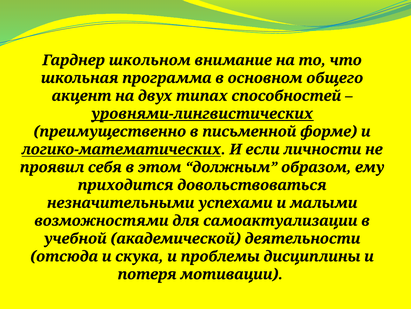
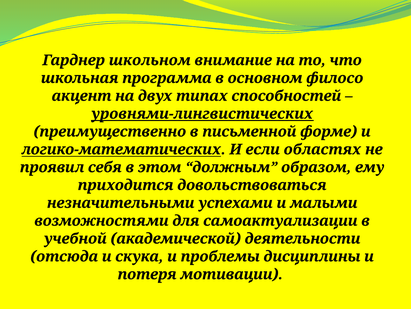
общего: общего -> филосо
личности: личности -> областях
